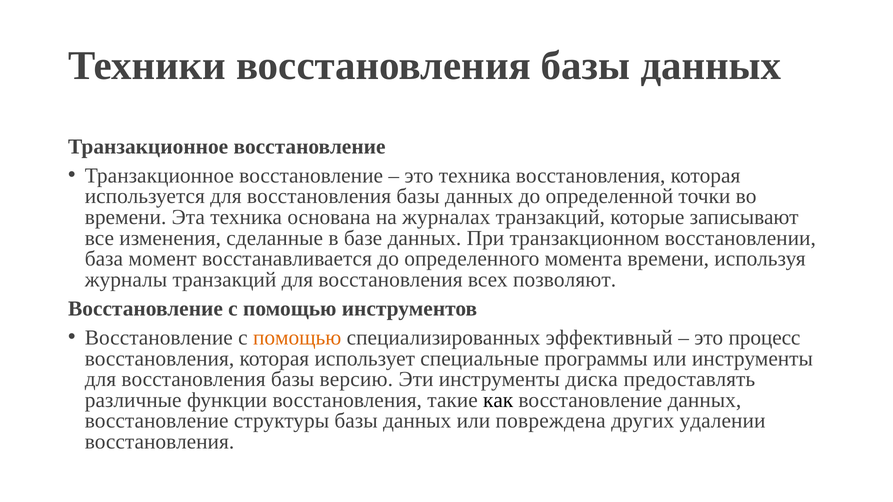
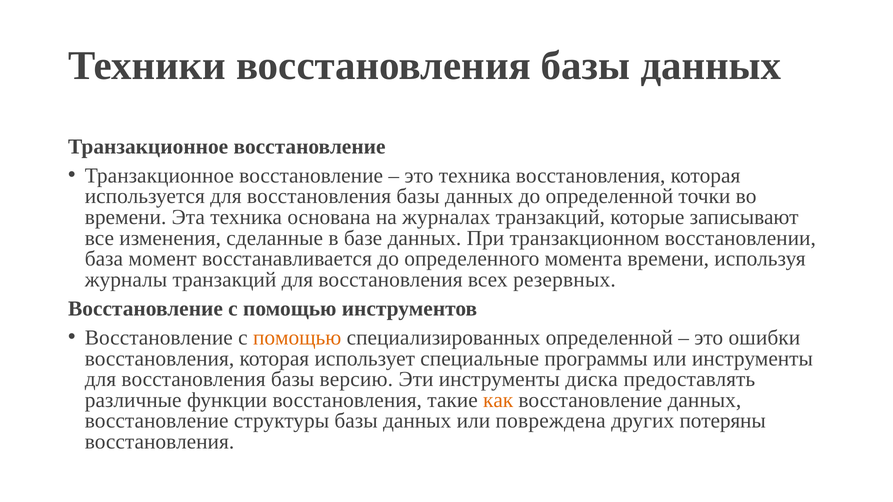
позволяют: позволяют -> резервных
специализированных эффективный: эффективный -> определенной
процесс: процесс -> ошибки
как colour: black -> orange
удалении: удалении -> потеряны
